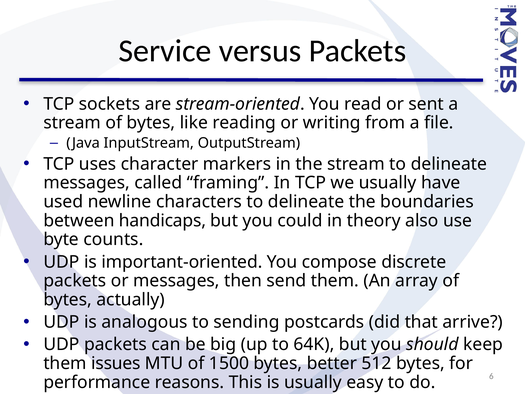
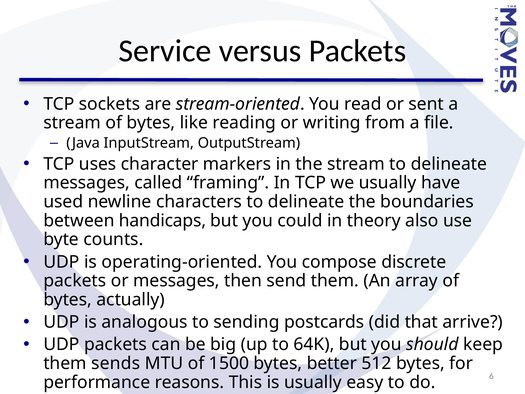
important-oriented: important-oriented -> operating-oriented
issues: issues -> sends
